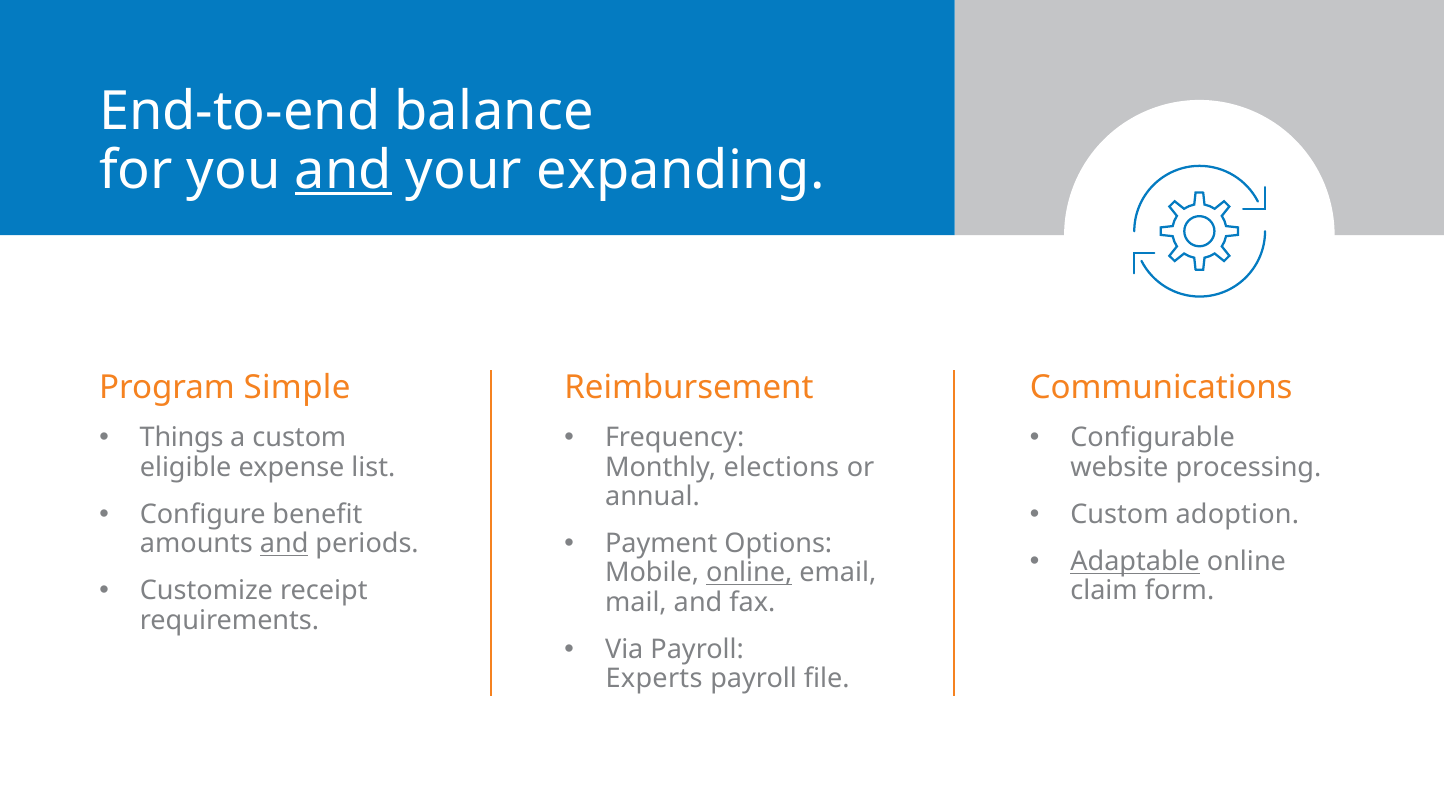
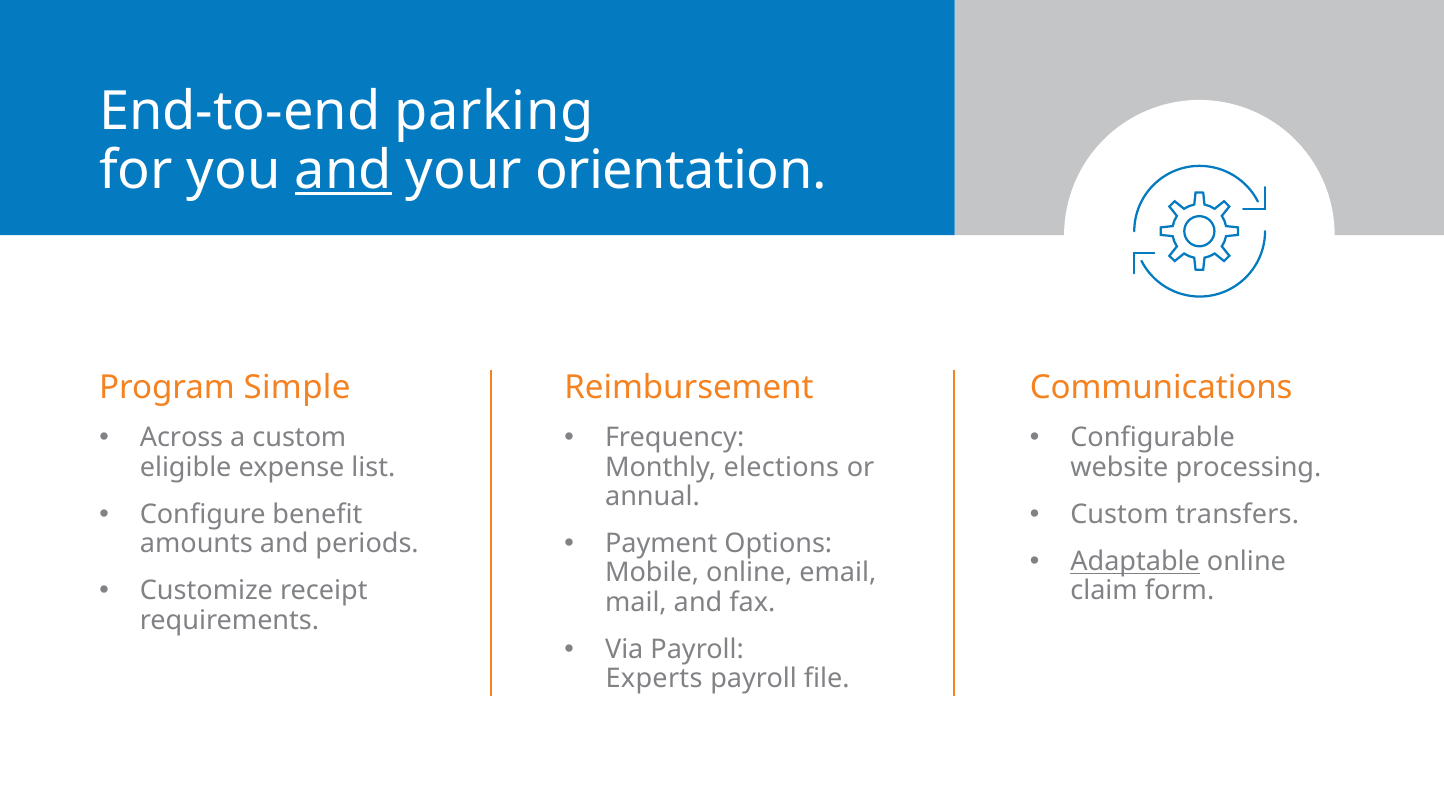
balance: balance -> parking
expanding: expanding -> orientation
Things: Things -> Across
adoption: adoption -> transfers
and at (284, 544) underline: present -> none
online at (749, 573) underline: present -> none
